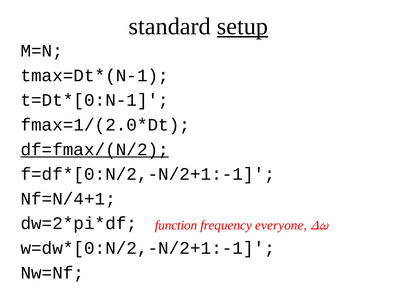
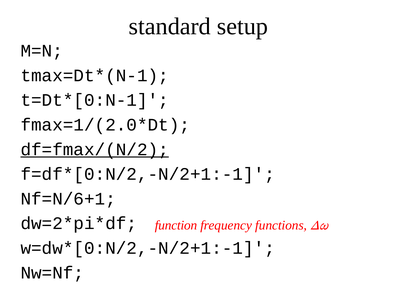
setup underline: present -> none
Nf=N/4+1: Nf=N/4+1 -> Nf=N/6+1
everyone: everyone -> functions
